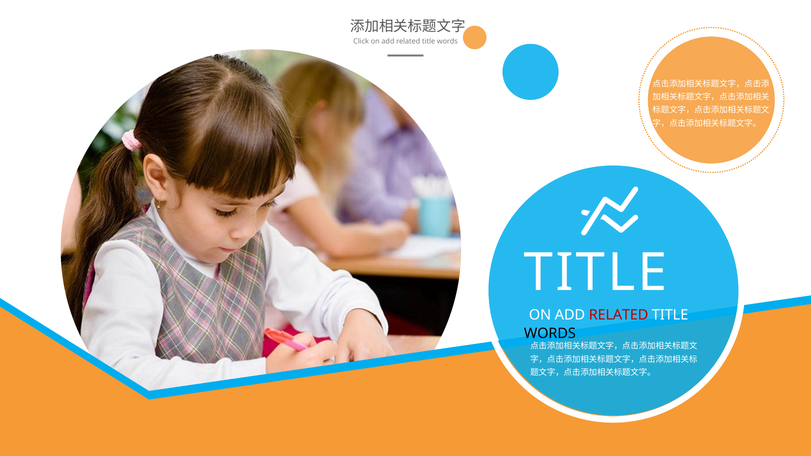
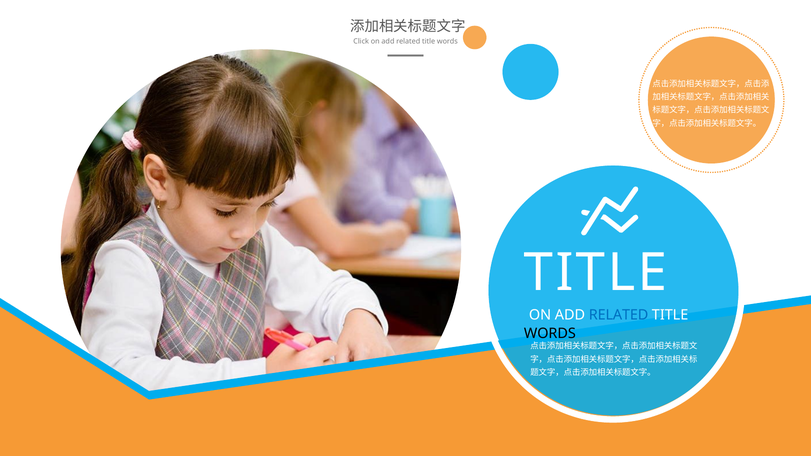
RELATED at (619, 315) colour: red -> blue
